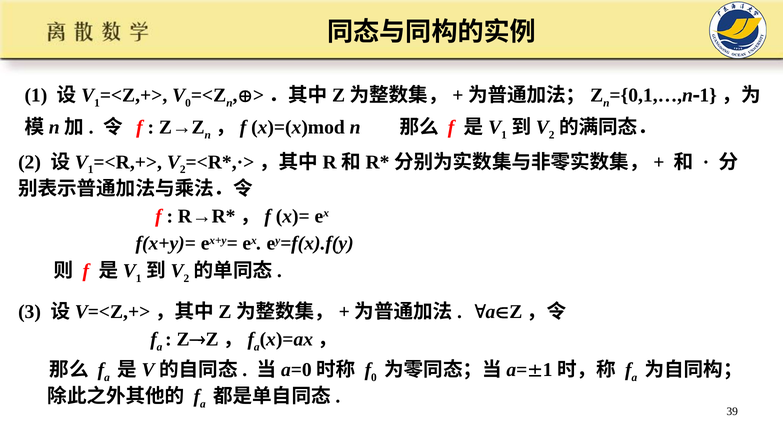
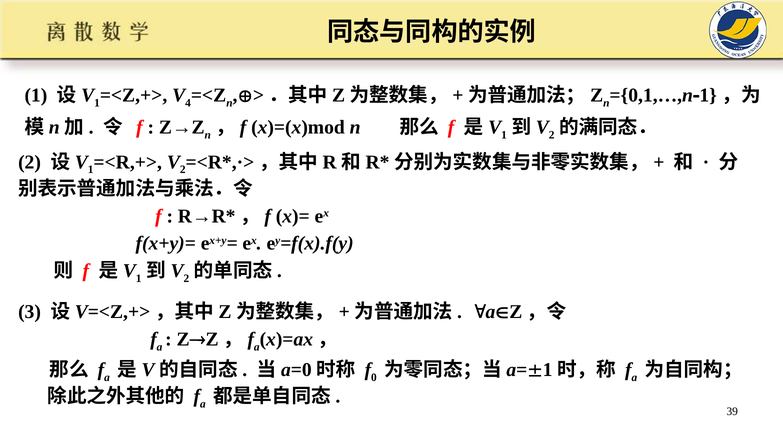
0 at (188, 103): 0 -> 4
